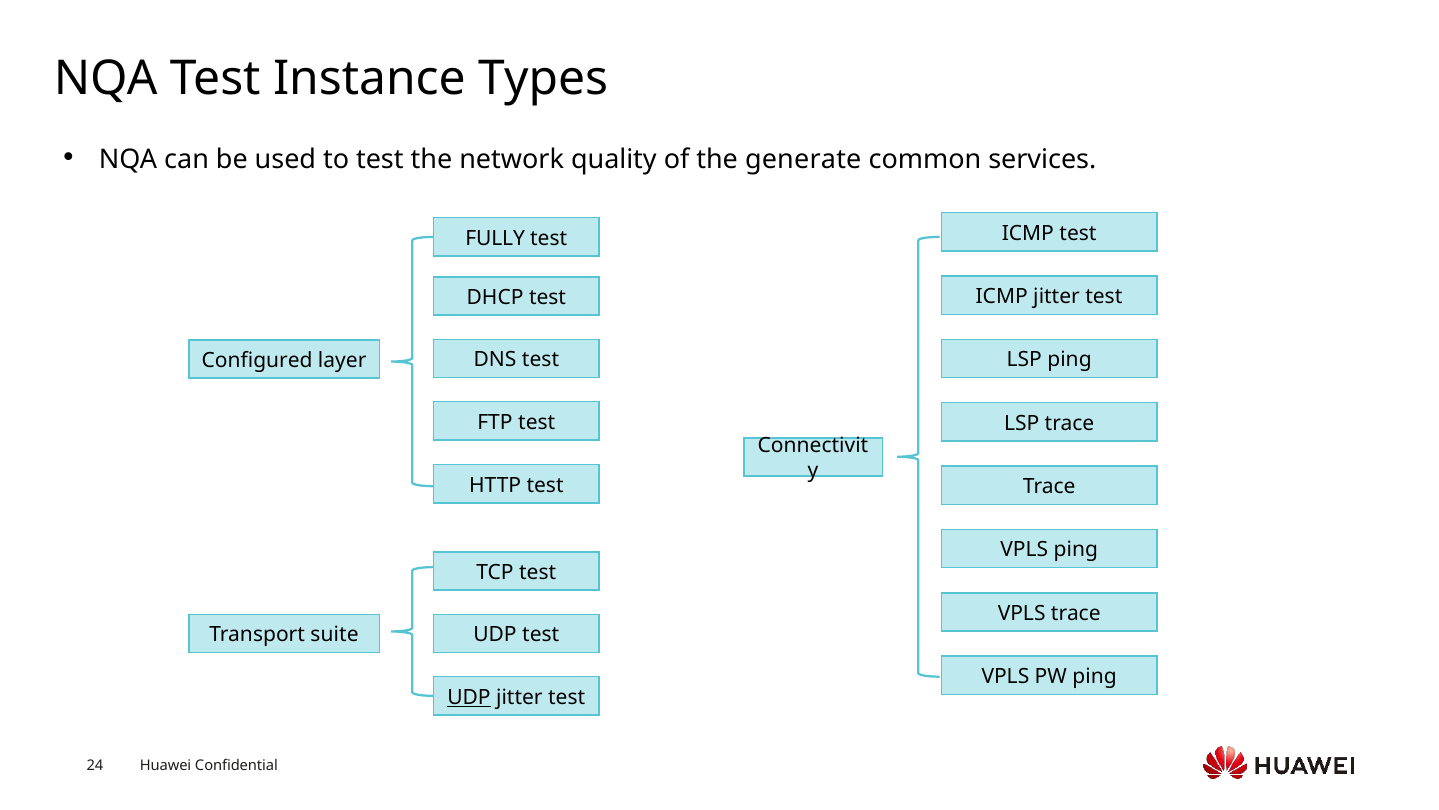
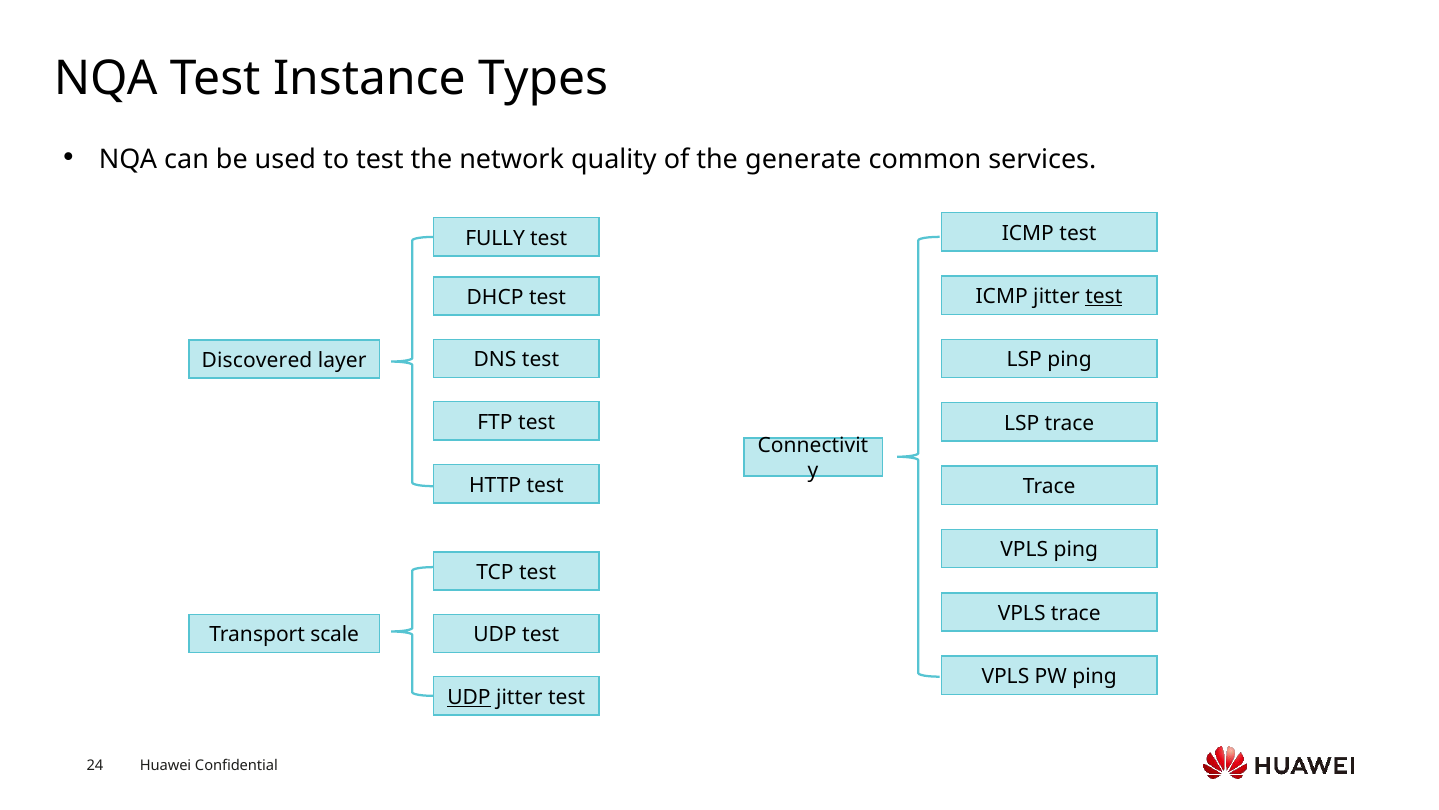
test at (1104, 296) underline: none -> present
Configured: Configured -> Discovered
suite: suite -> scale
